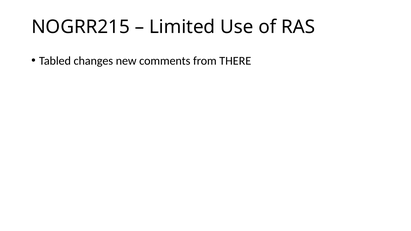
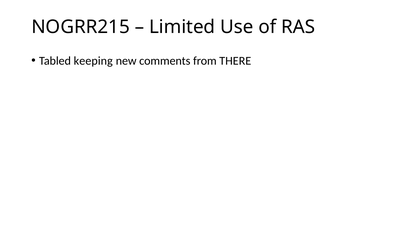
changes: changes -> keeping
